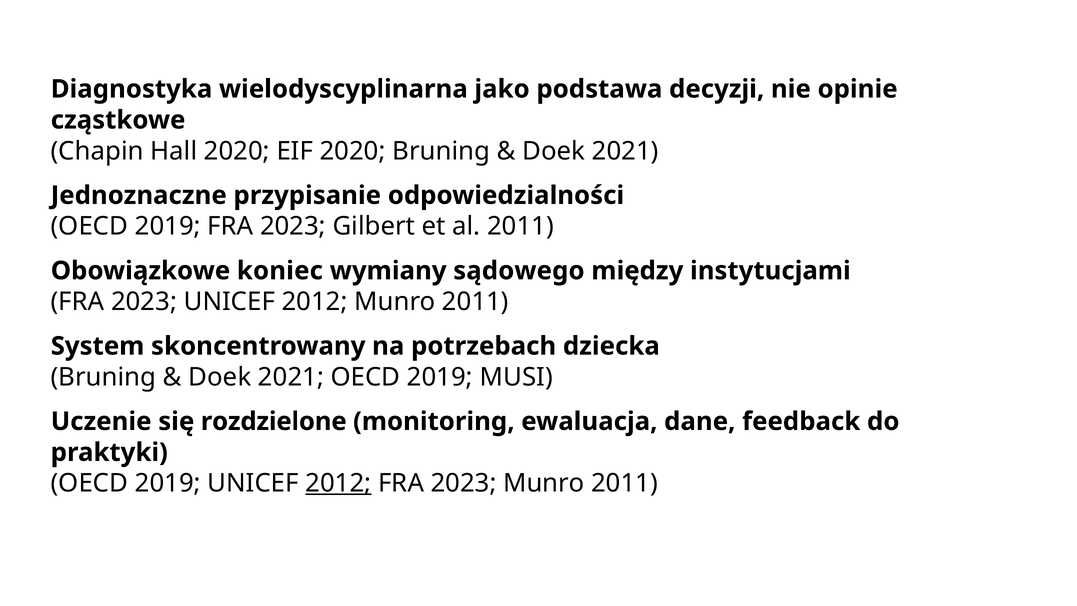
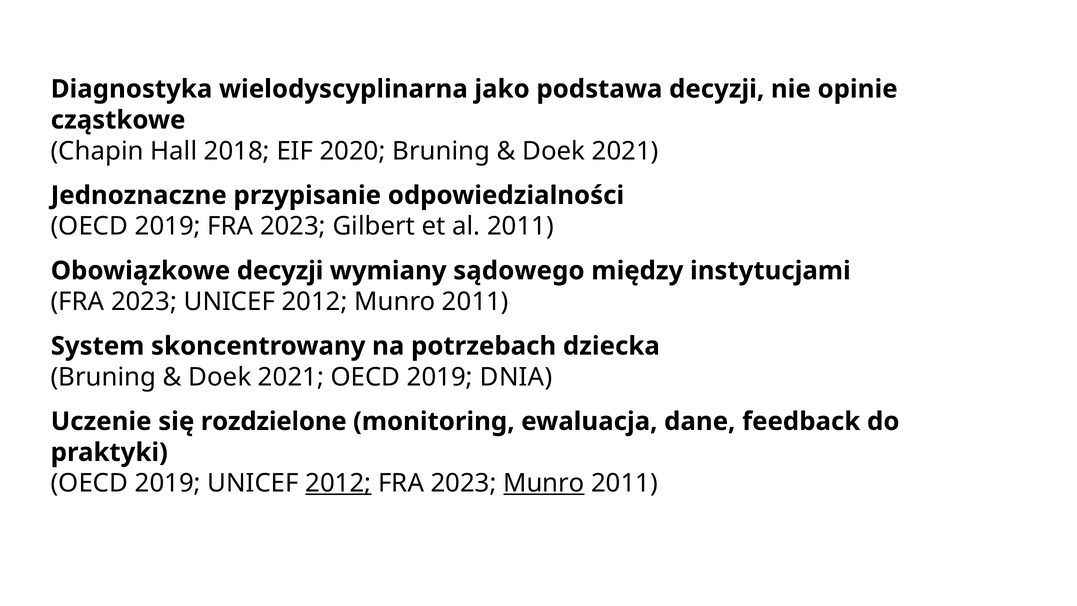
Hall 2020: 2020 -> 2018
Obowiązkowe koniec: koniec -> decyzji
MUSI: MUSI -> DNIA
Munro at (544, 483) underline: none -> present
